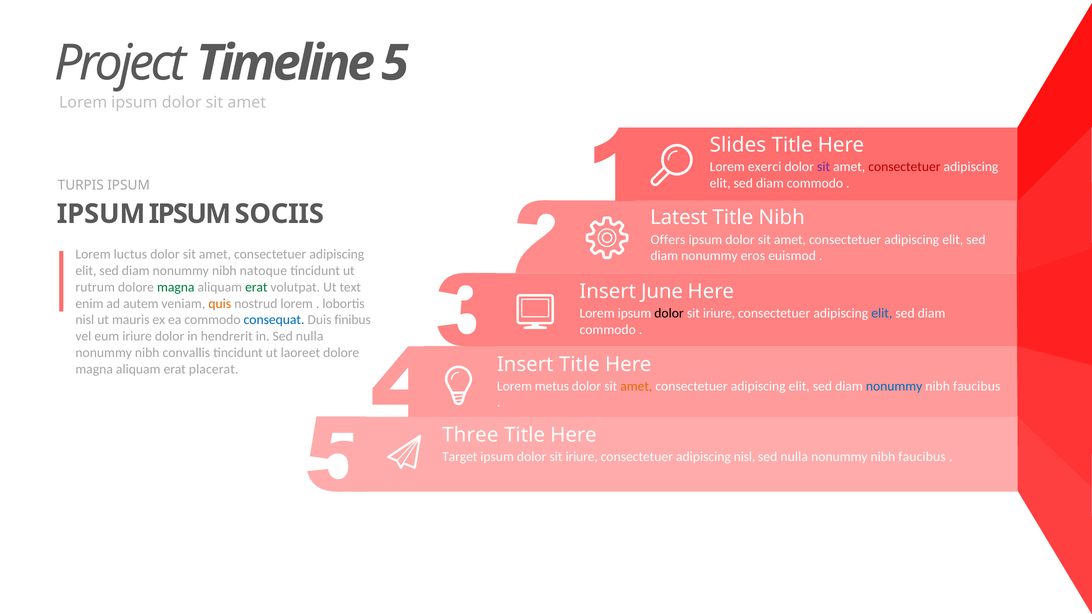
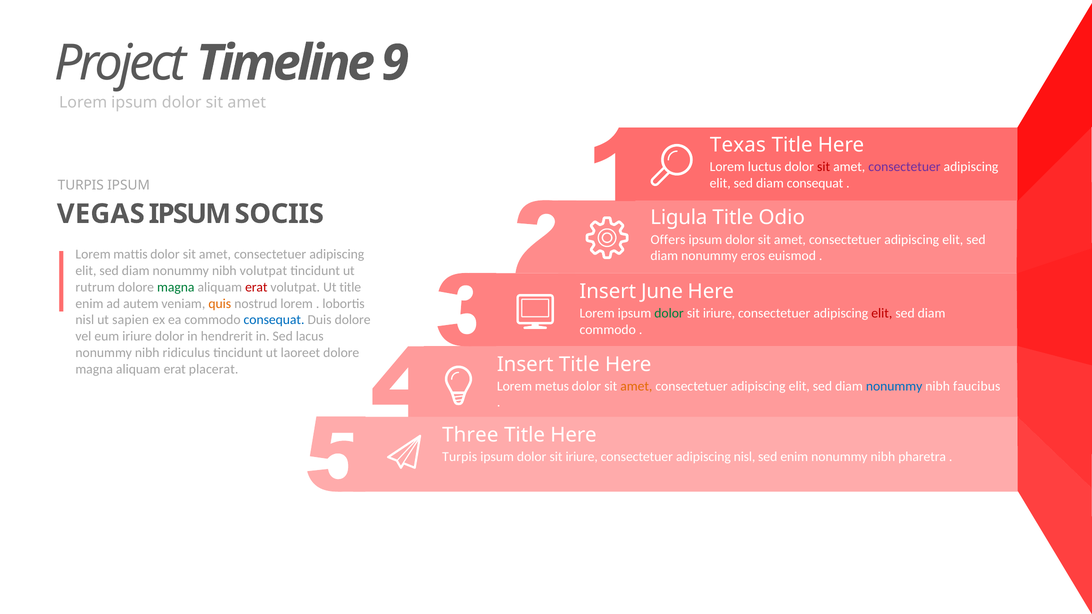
5: 5 -> 9
Slides: Slides -> Texas
exerci: exerci -> luctus
sit at (824, 167) colour: purple -> red
consectetuer at (904, 167) colour: red -> purple
commodo at (815, 183): commodo -> consequat
IPSUM at (101, 214): IPSUM -> VEGAS
Latest: Latest -> Ligula
Title Nibh: Nibh -> Odio
luctus: luctus -> mattis
nibh natoque: natoque -> volutpat
erat at (256, 287) colour: green -> red
Ut text: text -> title
dolor at (669, 313) colour: black -> green
elit at (882, 313) colour: blue -> red
mauris: mauris -> sapien
Duis finibus: finibus -> dolore
in Sed nulla: nulla -> lacus
convallis: convallis -> ridiculus
Target at (460, 457): Target -> Turpis
nulla at (794, 457): nulla -> enim
faucibus at (922, 457): faucibus -> pharetra
